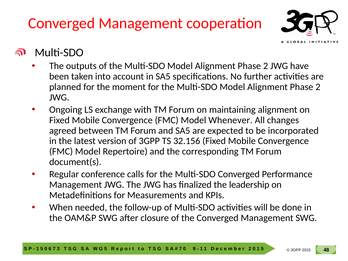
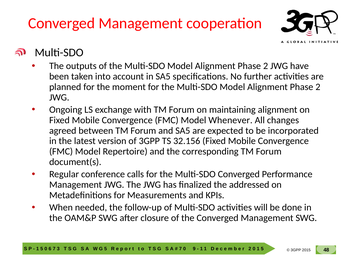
leadership: leadership -> addressed
